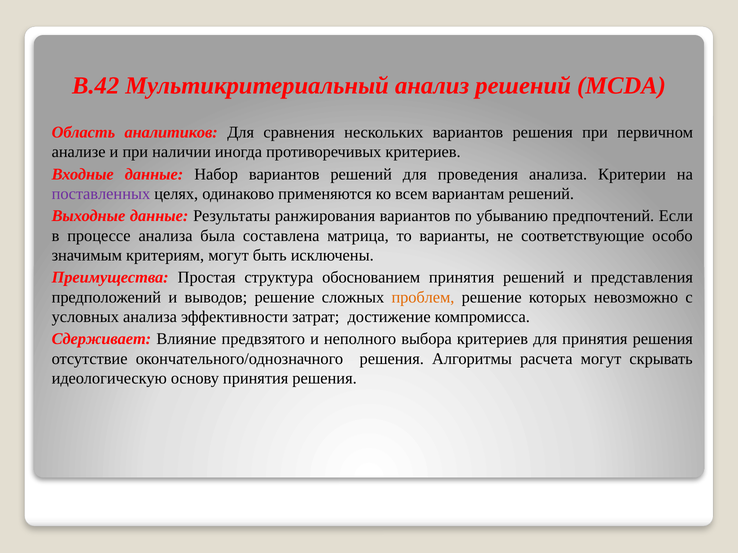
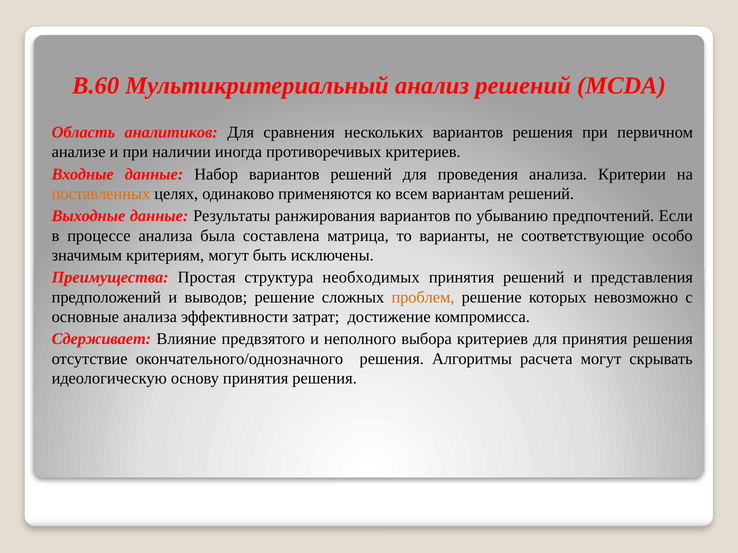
B.42: B.42 -> B.60
поставленных colour: purple -> orange
обоснованием: обоснованием -> необходимых
условных: условных -> основные
